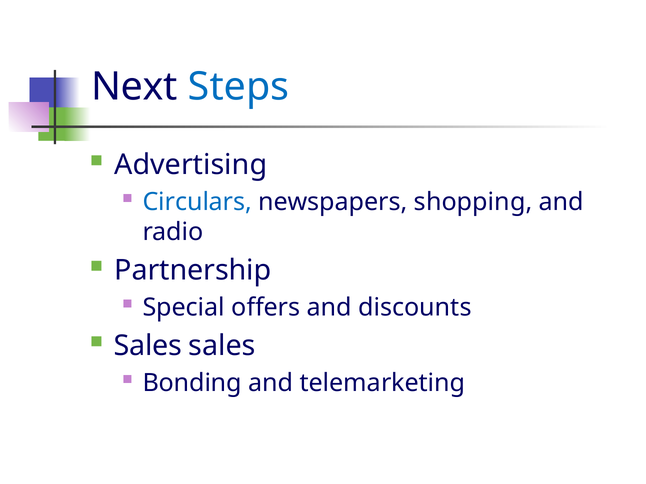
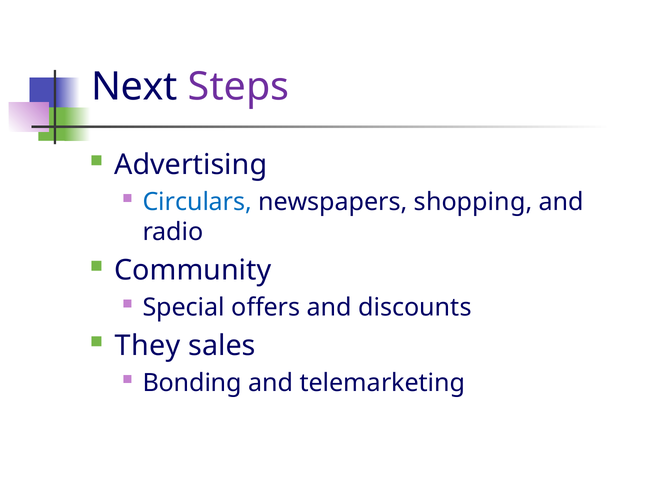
Steps colour: blue -> purple
Partnership: Partnership -> Community
Sales at (148, 346): Sales -> They
